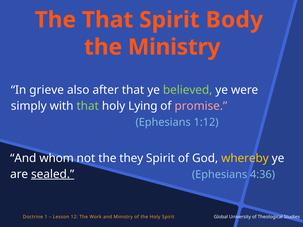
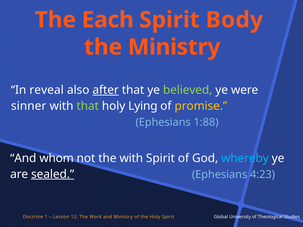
The That: That -> Each
grieve: grieve -> reveal
after underline: none -> present
simply: simply -> sinner
promise colour: pink -> yellow
1:12: 1:12 -> 1:88
the they: they -> with
whereby colour: yellow -> light blue
4:36: 4:36 -> 4:23
